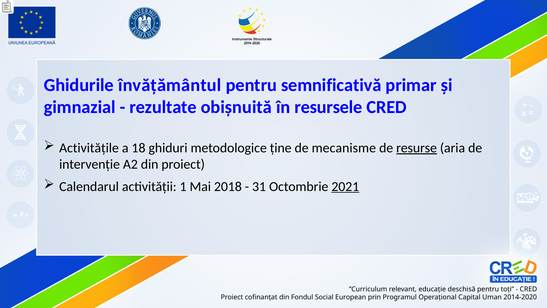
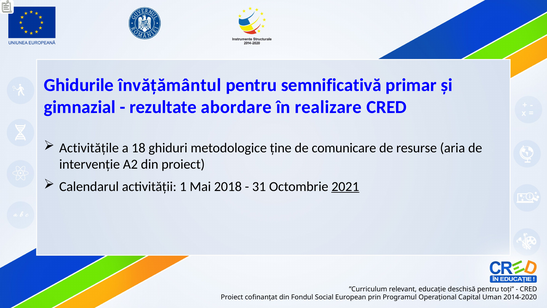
obișnuită: obișnuită -> abordare
resursele: resursele -> realizare
mecanisme: mecanisme -> comunicare
resurse underline: present -> none
